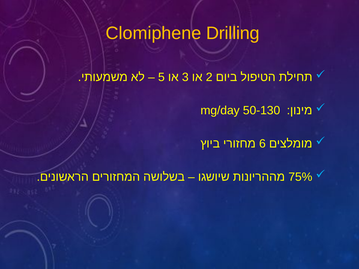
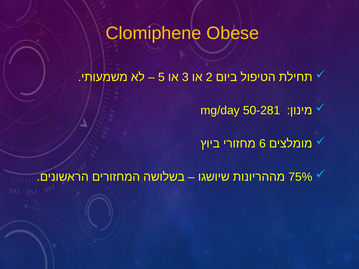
Drilling: Drilling -> Obese
50-130: 50-130 -> 50-281
